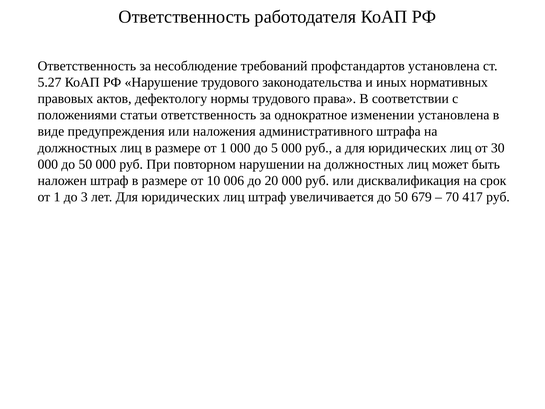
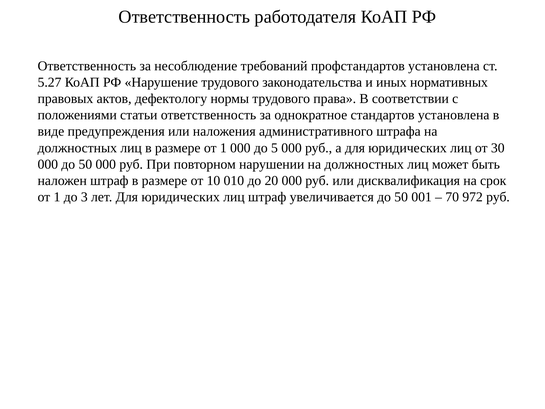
изменении: изменении -> стандартов
006: 006 -> 010
679: 679 -> 001
417: 417 -> 972
